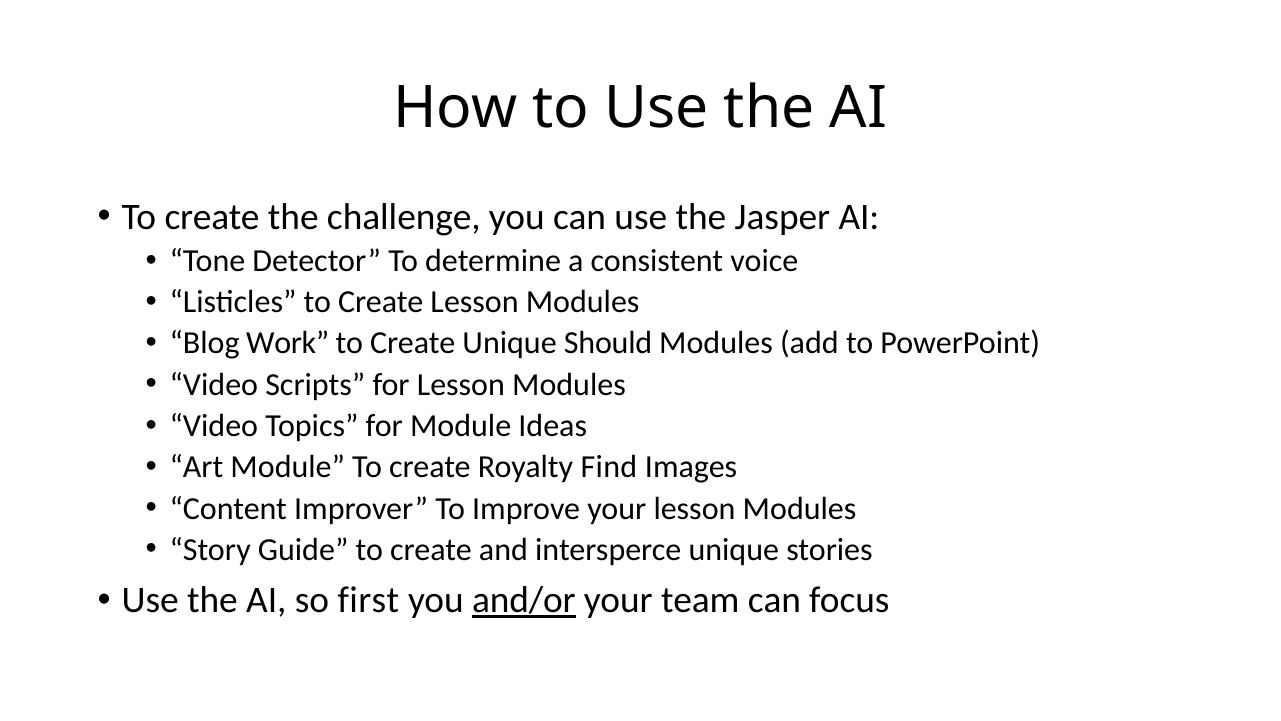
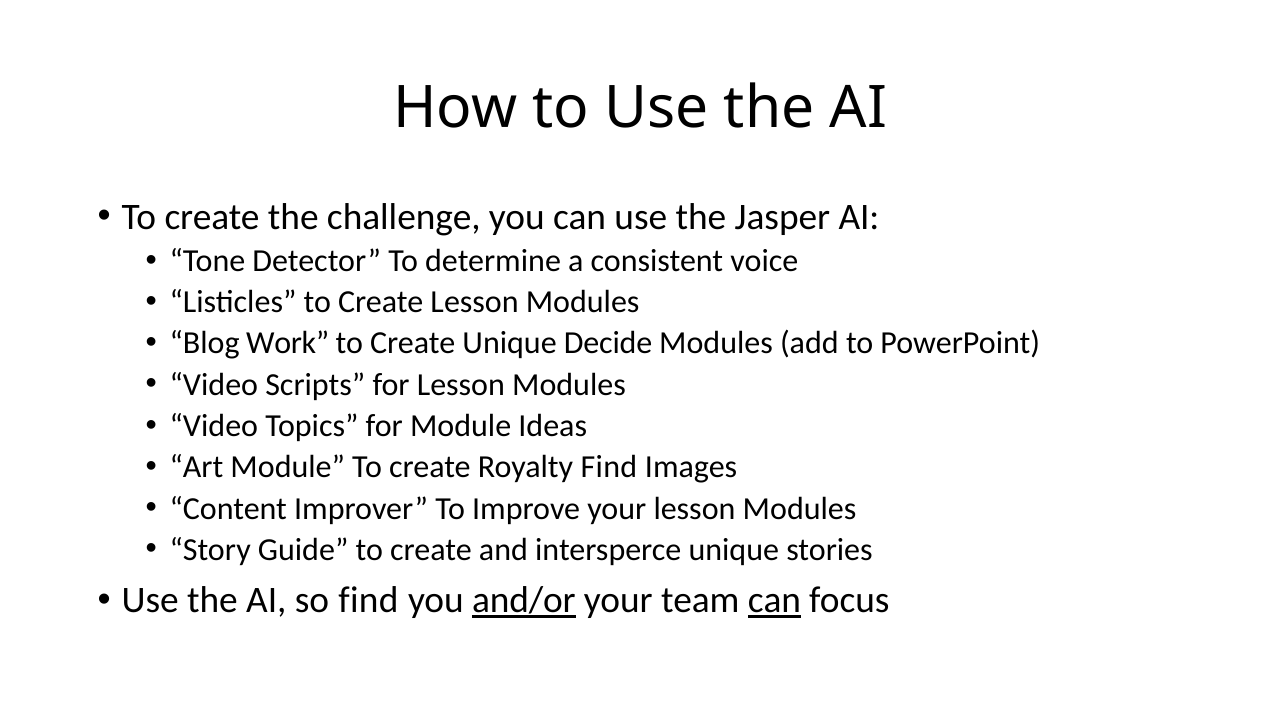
Should: Should -> Decide
so first: first -> find
can at (774, 600) underline: none -> present
